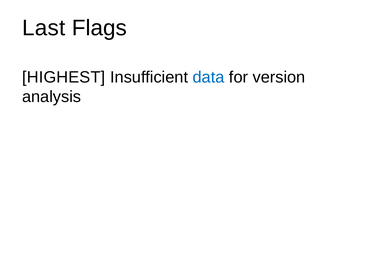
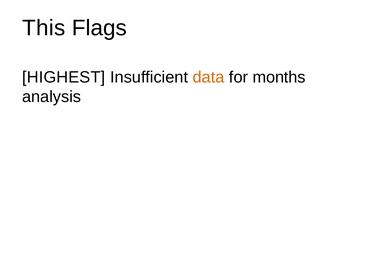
Last: Last -> This
data colour: blue -> orange
version: version -> months
